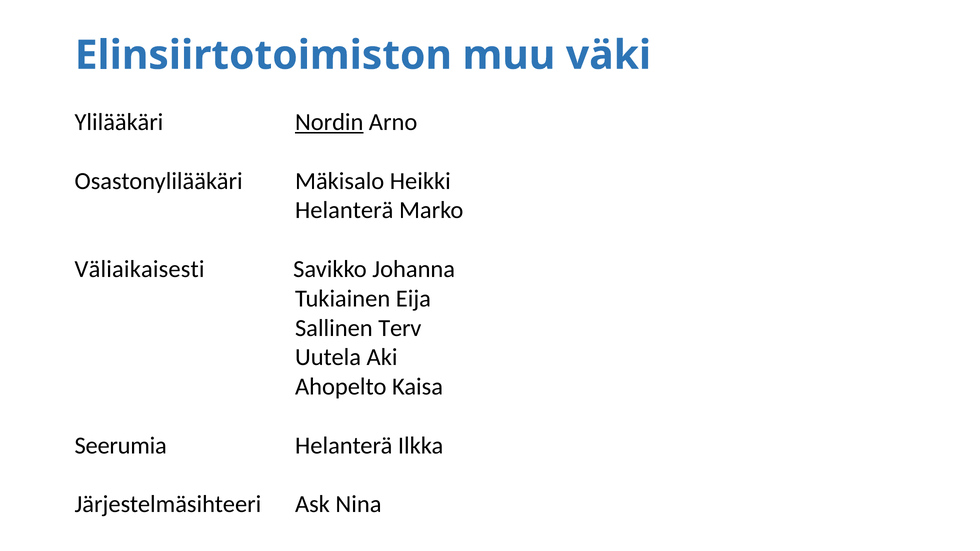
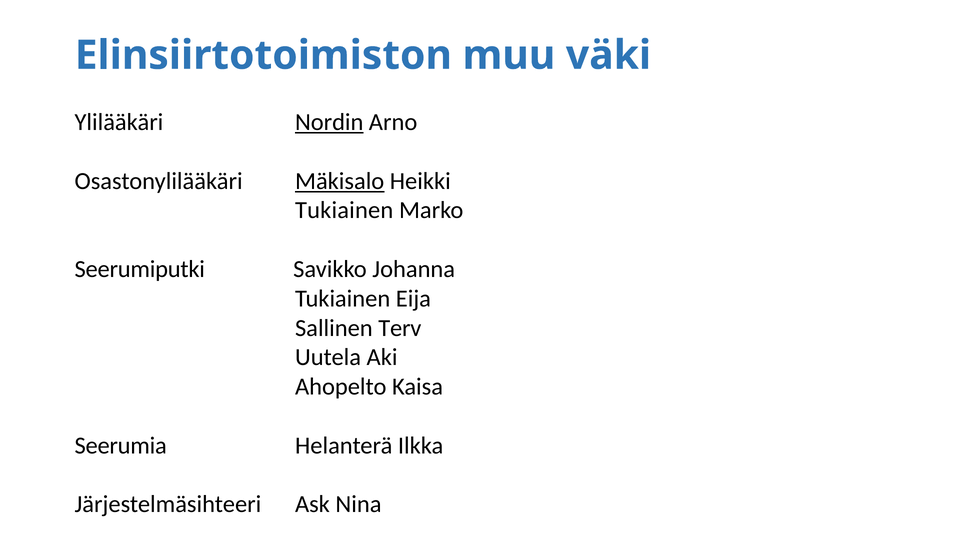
Mäkisalo underline: none -> present
Helanterä at (344, 210): Helanterä -> Tukiainen
Väliaikaisesti: Väliaikaisesti -> Seerumiputki
